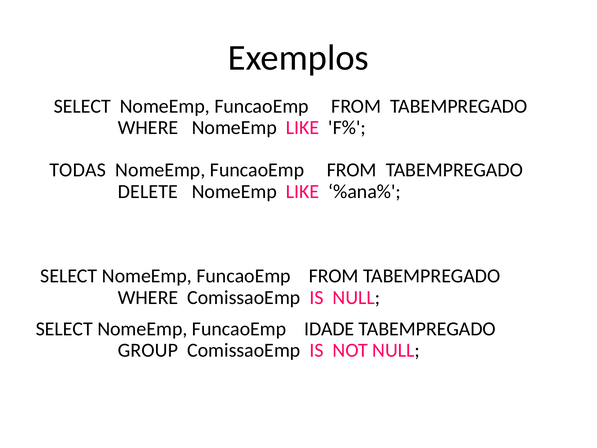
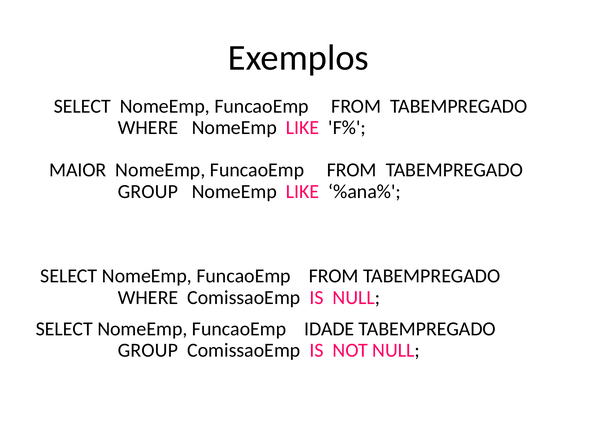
TODAS: TODAS -> MAIOR
DELETE at (148, 191): DELETE -> GROUP
